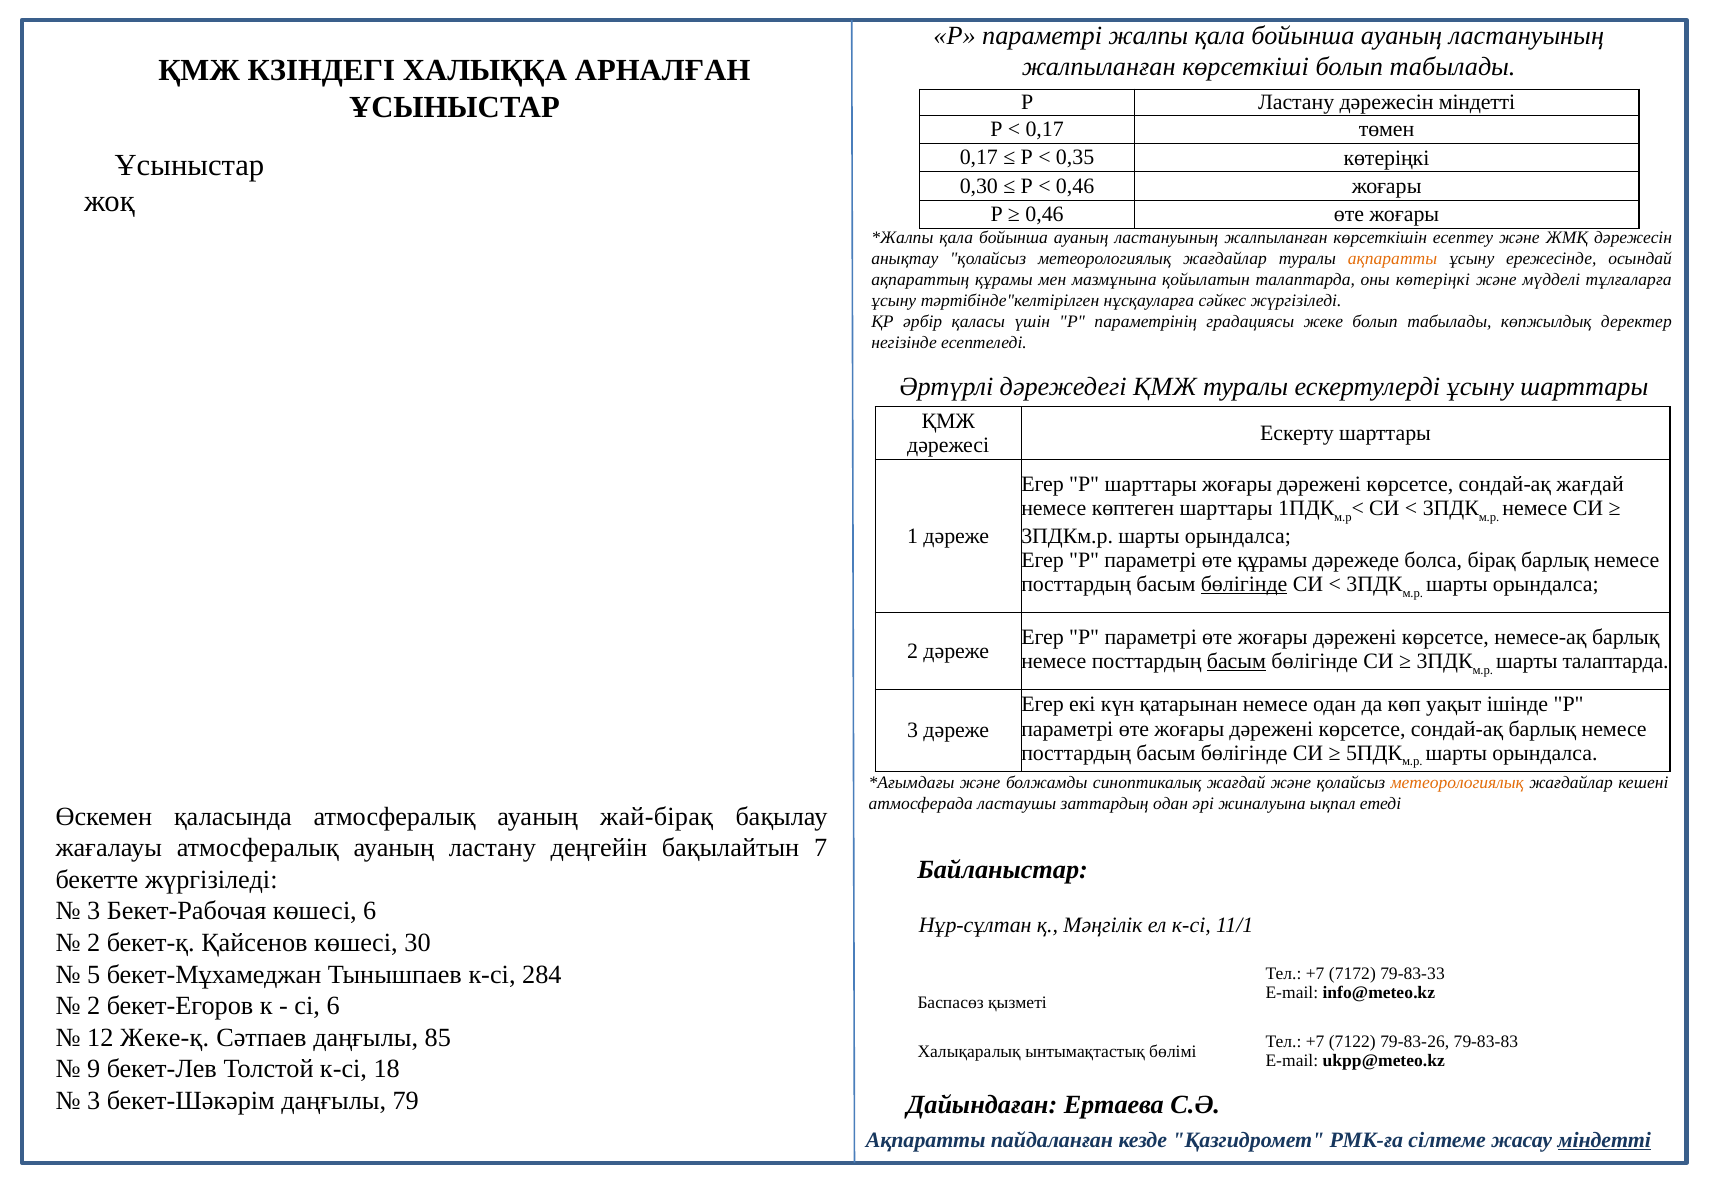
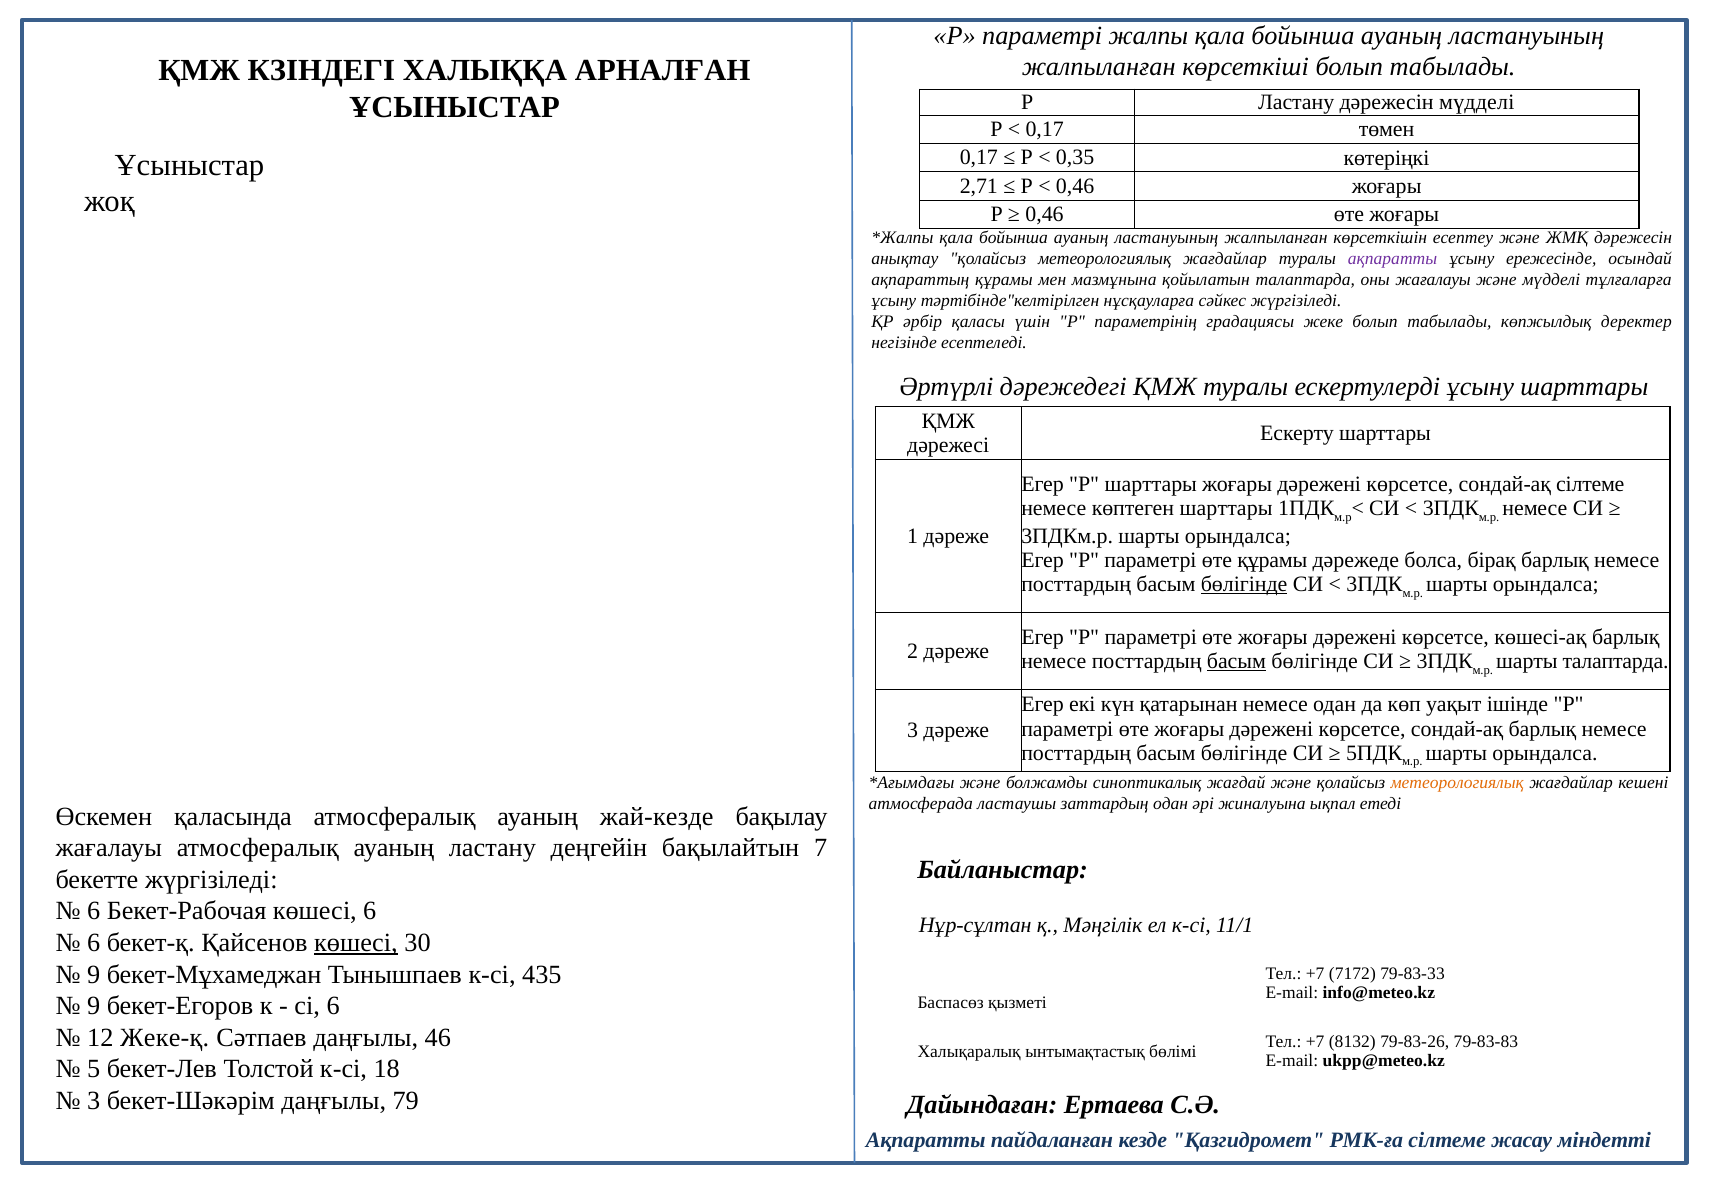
дәрежесін міндетті: міндетті -> мүдделі
0,30: 0,30 -> 2,71
ақпаратты at (1393, 259) colour: orange -> purple
оны көтеріңкі: көтеріңкі -> жағалауы
сондай-ақ жағдай: жағдай -> сілтеме
немесе-ақ: немесе-ақ -> көшесі-ақ
жай-бірақ: жай-бірақ -> жай-кезде
3 at (94, 911): 3 -> 6
2 at (94, 943): 2 -> 6
көшесі at (356, 943) underline: none -> present
5 at (94, 974): 5 -> 9
284: 284 -> 435
2 at (94, 1006): 2 -> 9
85: 85 -> 46
7122: 7122 -> 8132
9: 9 -> 5
міндетті at (1604, 1140) underline: present -> none
